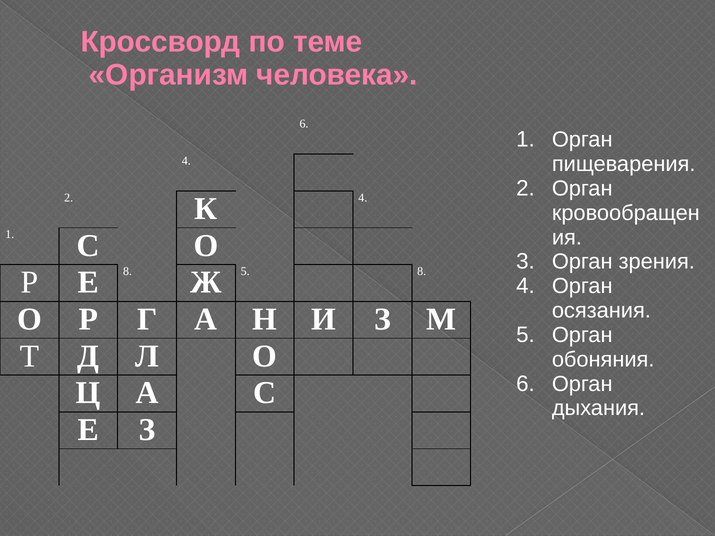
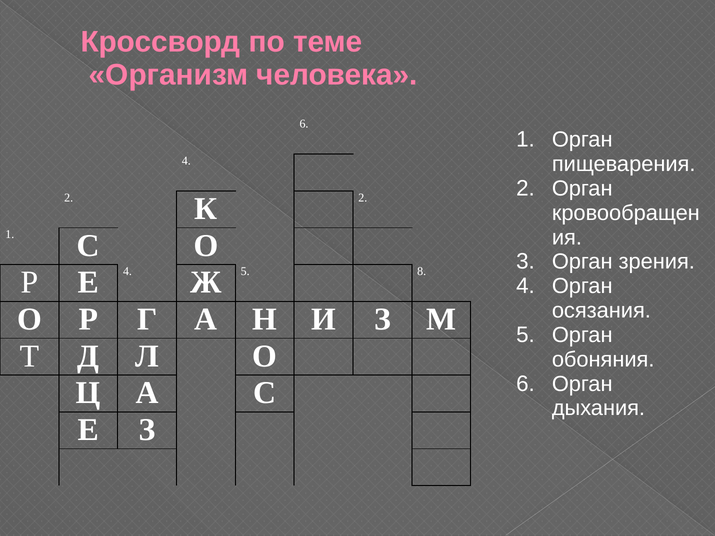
К 4: 4 -> 2
Е 8: 8 -> 4
